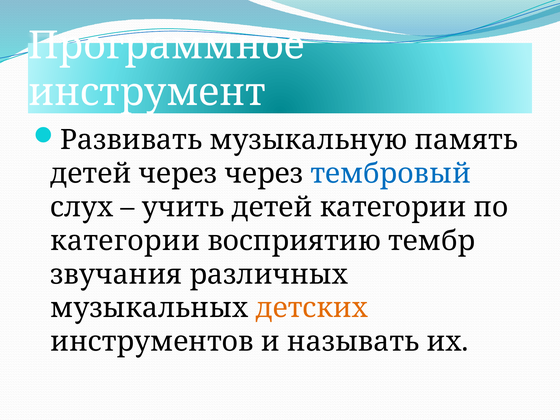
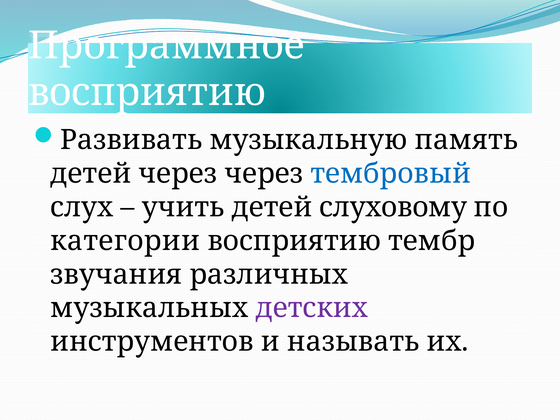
инструмент at (147, 92): инструмент -> восприятию
детей категории: категории -> слуховому
детских colour: orange -> purple
